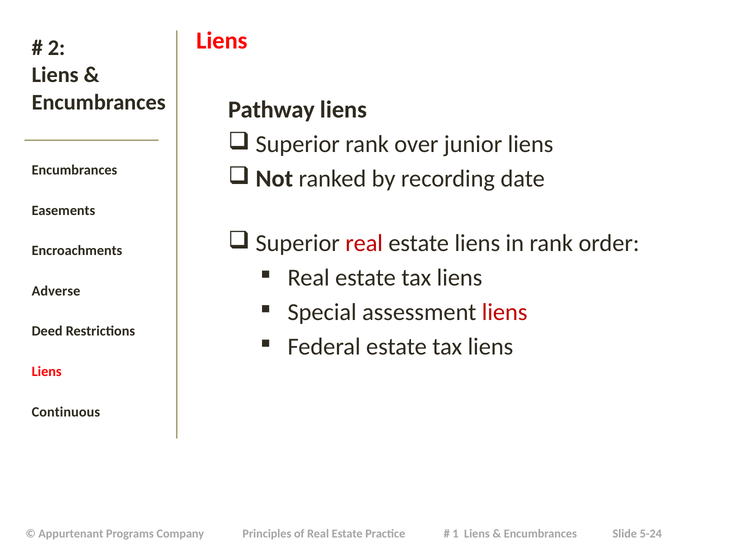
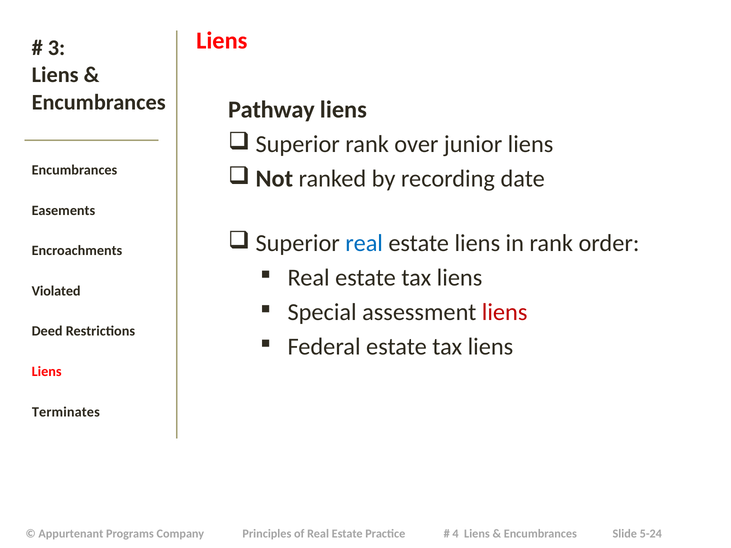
2: 2 -> 3
real at (364, 243) colour: red -> blue
Adverse: Adverse -> Violated
Continuous: Continuous -> Terminates
1: 1 -> 4
